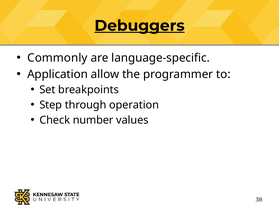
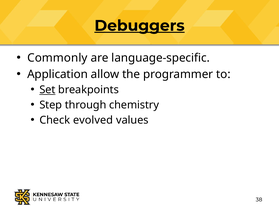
Set underline: none -> present
operation: operation -> chemistry
number: number -> evolved
